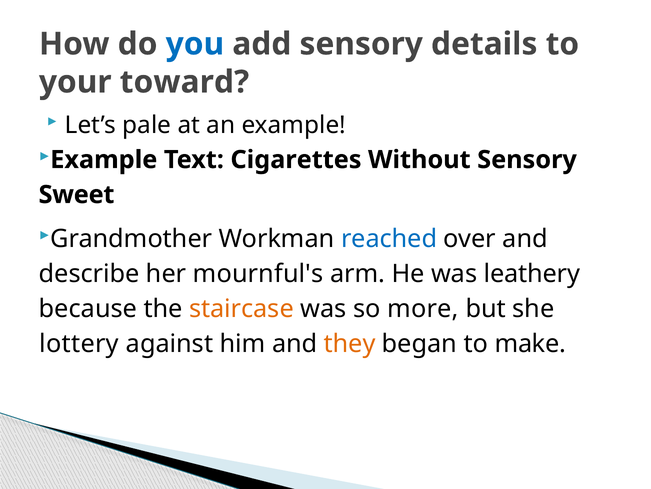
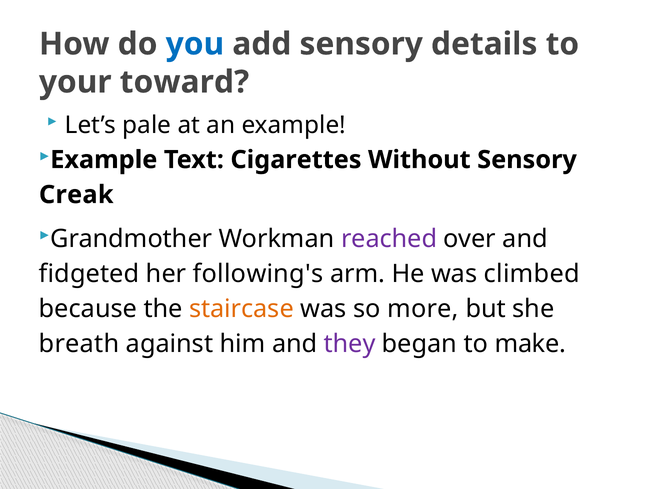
Sweet: Sweet -> Creak
reached colour: blue -> purple
describe: describe -> fidgeted
mournful's: mournful's -> following's
leathery: leathery -> climbed
lottery: lottery -> breath
they colour: orange -> purple
